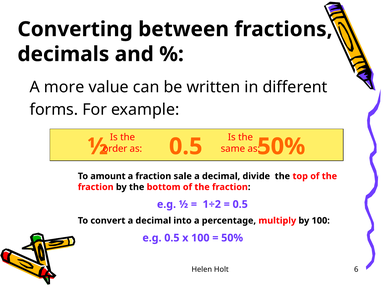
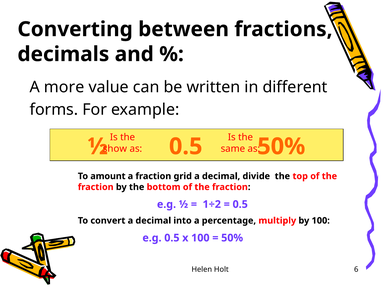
order: order -> show
sale: sale -> grid
